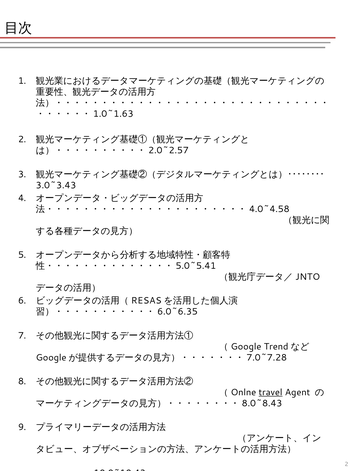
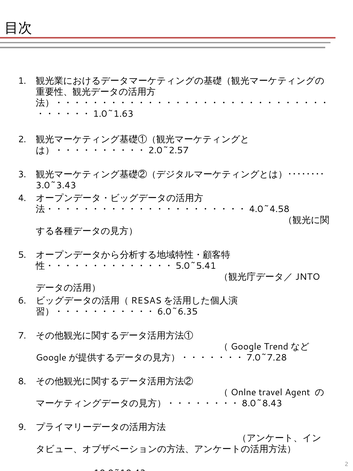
travel underline: present -> none
